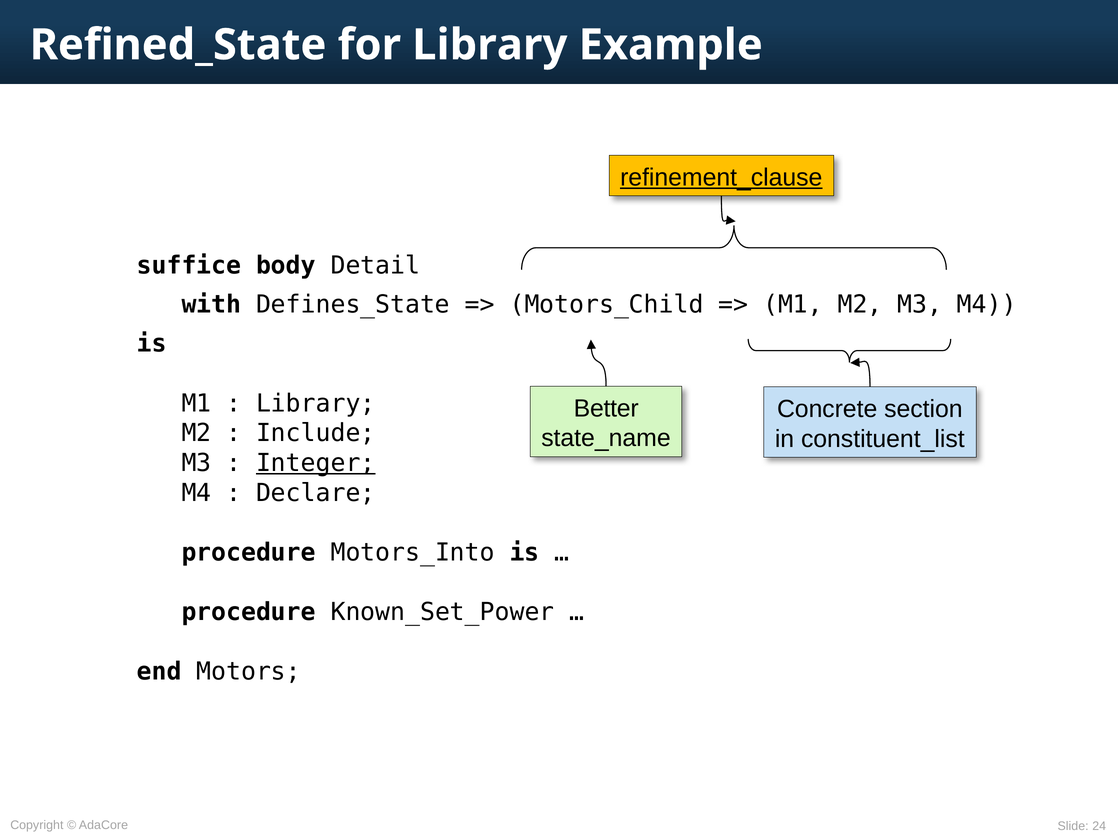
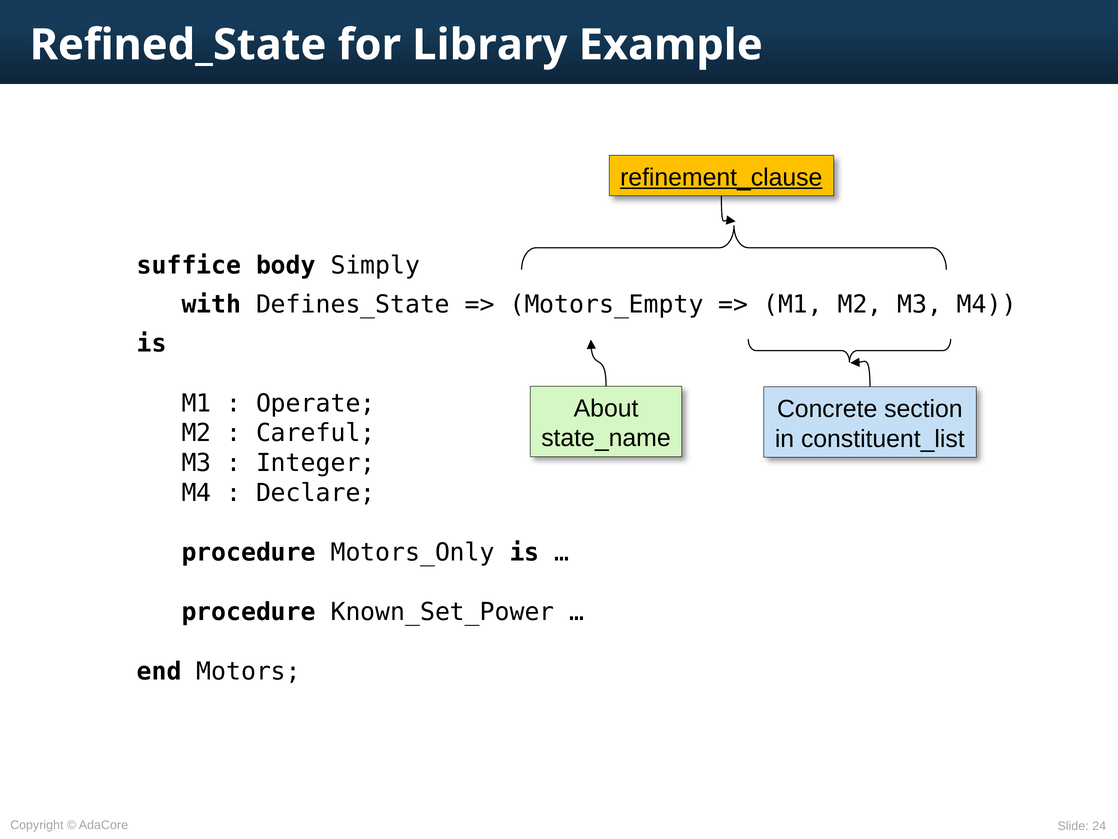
Detail: Detail -> Simply
Motors_Child: Motors_Child -> Motors_Empty
Library at (316, 403): Library -> Operate
Better: Better -> About
Include: Include -> Careful
Integer underline: present -> none
Motors_Into: Motors_Into -> Motors_Only
